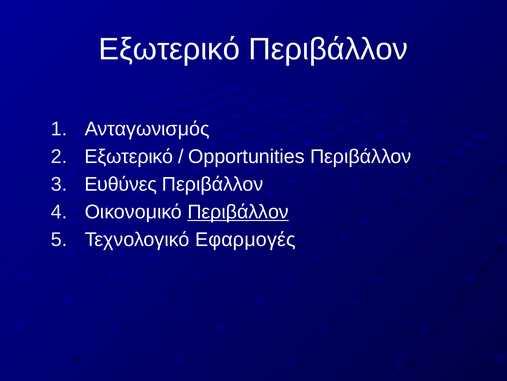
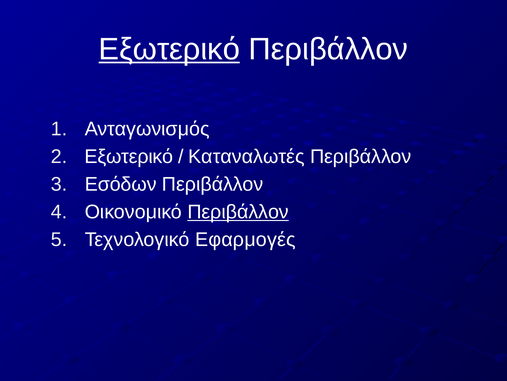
Εξωτερικό at (169, 49) underline: none -> present
Opportunities: Opportunities -> Καταναλωτές
Ευθύνες: Ευθύνες -> Εσόδων
